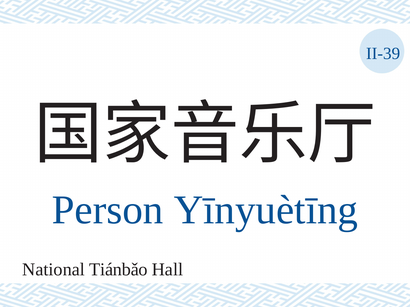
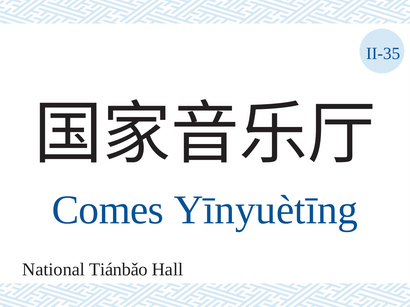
II-39: II-39 -> II-35
Person: Person -> Comes
